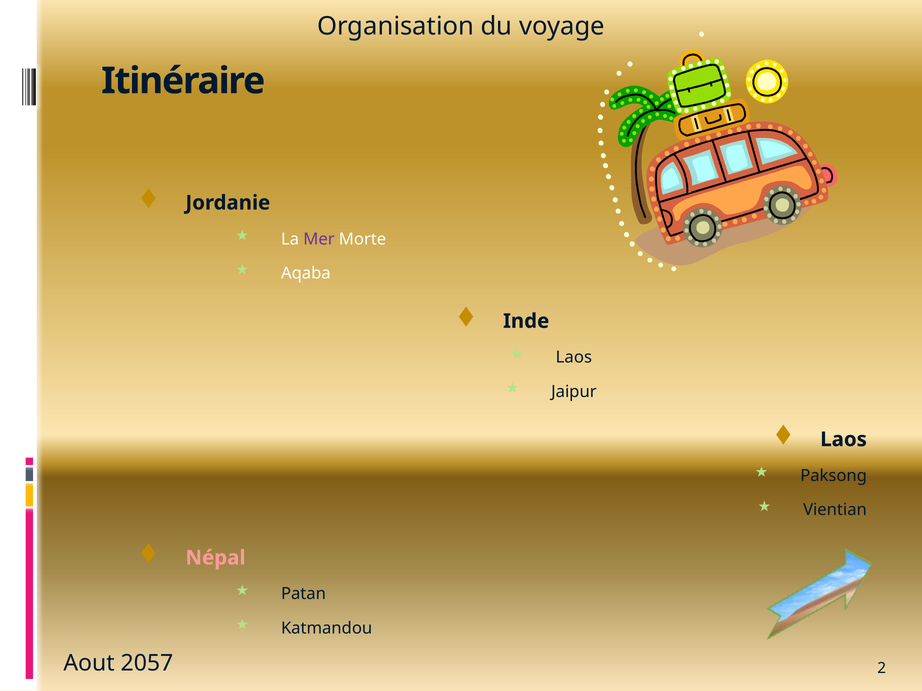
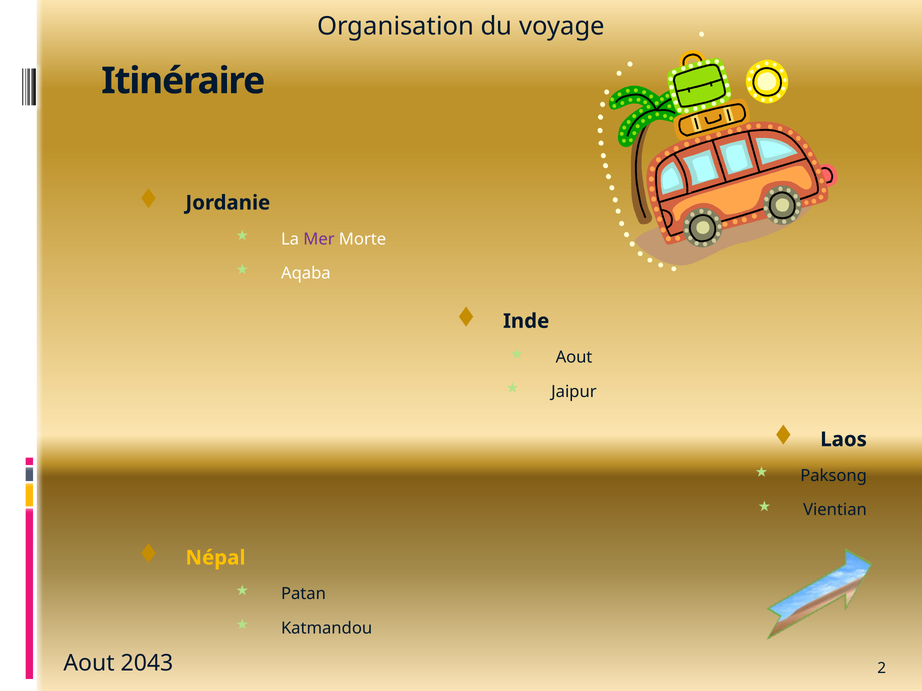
Laos at (574, 358): Laos -> Aout
Népal colour: pink -> yellow
2057: 2057 -> 2043
